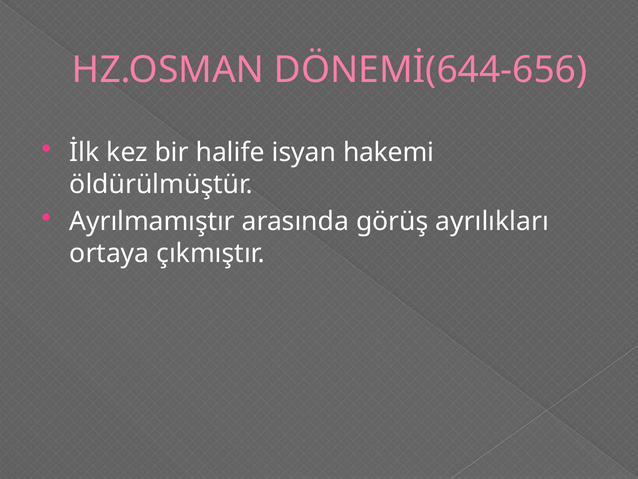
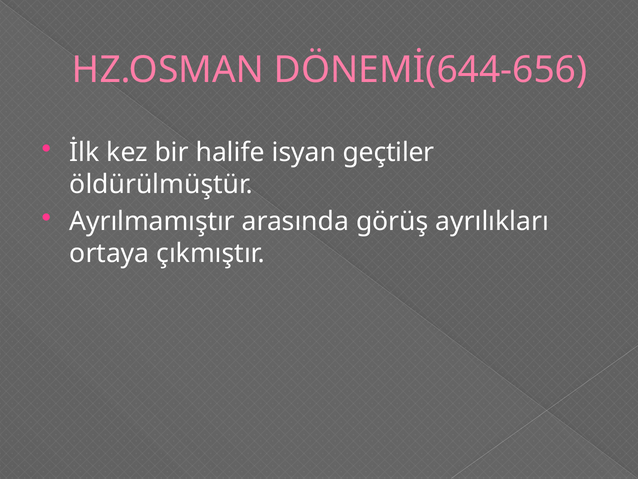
hakemi: hakemi -> geçtiler
